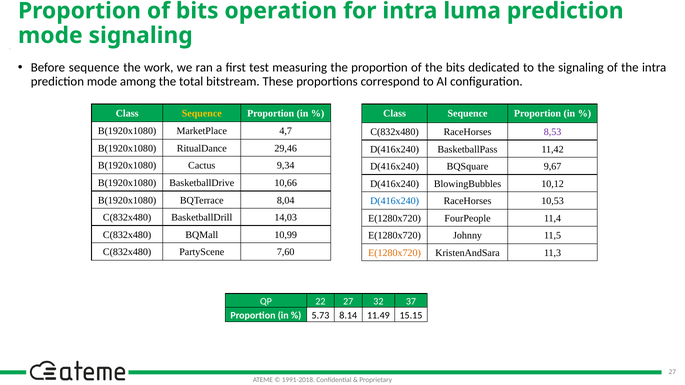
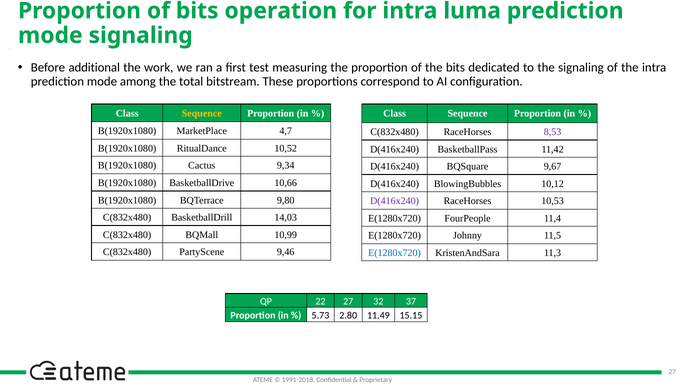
Before sequence: sequence -> additional
29,46: 29,46 -> 10,52
8,04: 8,04 -> 9,80
D(416x240 at (395, 201) colour: blue -> purple
7,60: 7,60 -> 9,46
E(1280x720 at (395, 253) colour: orange -> blue
8.14: 8.14 -> 2.80
